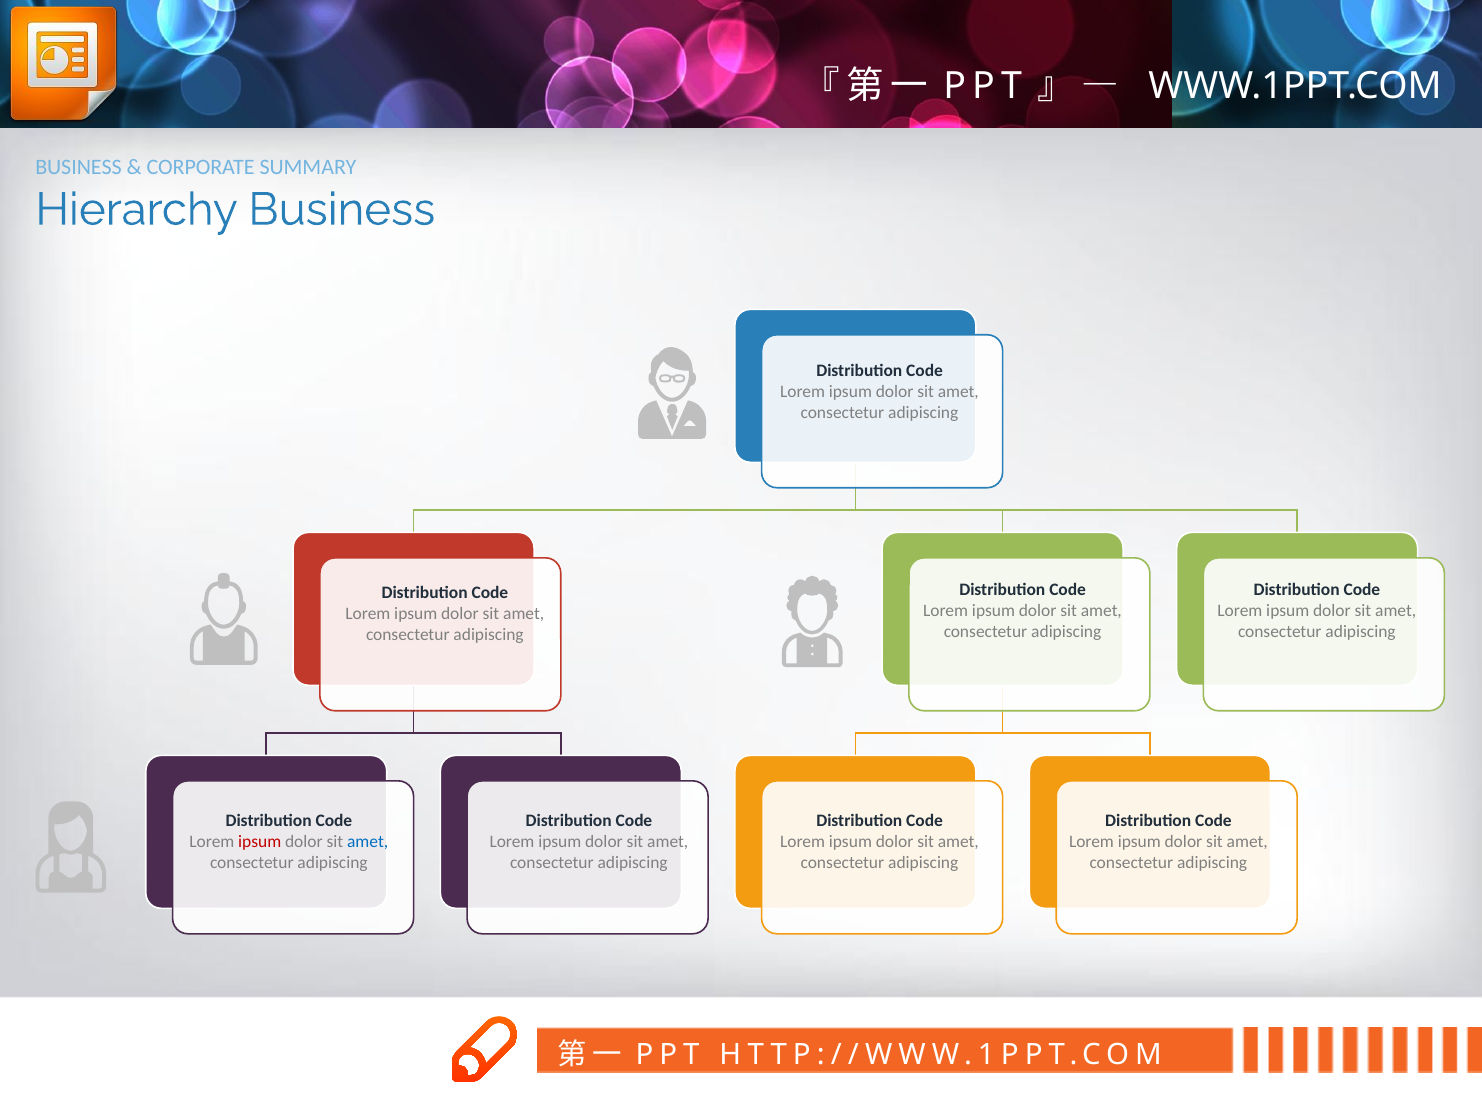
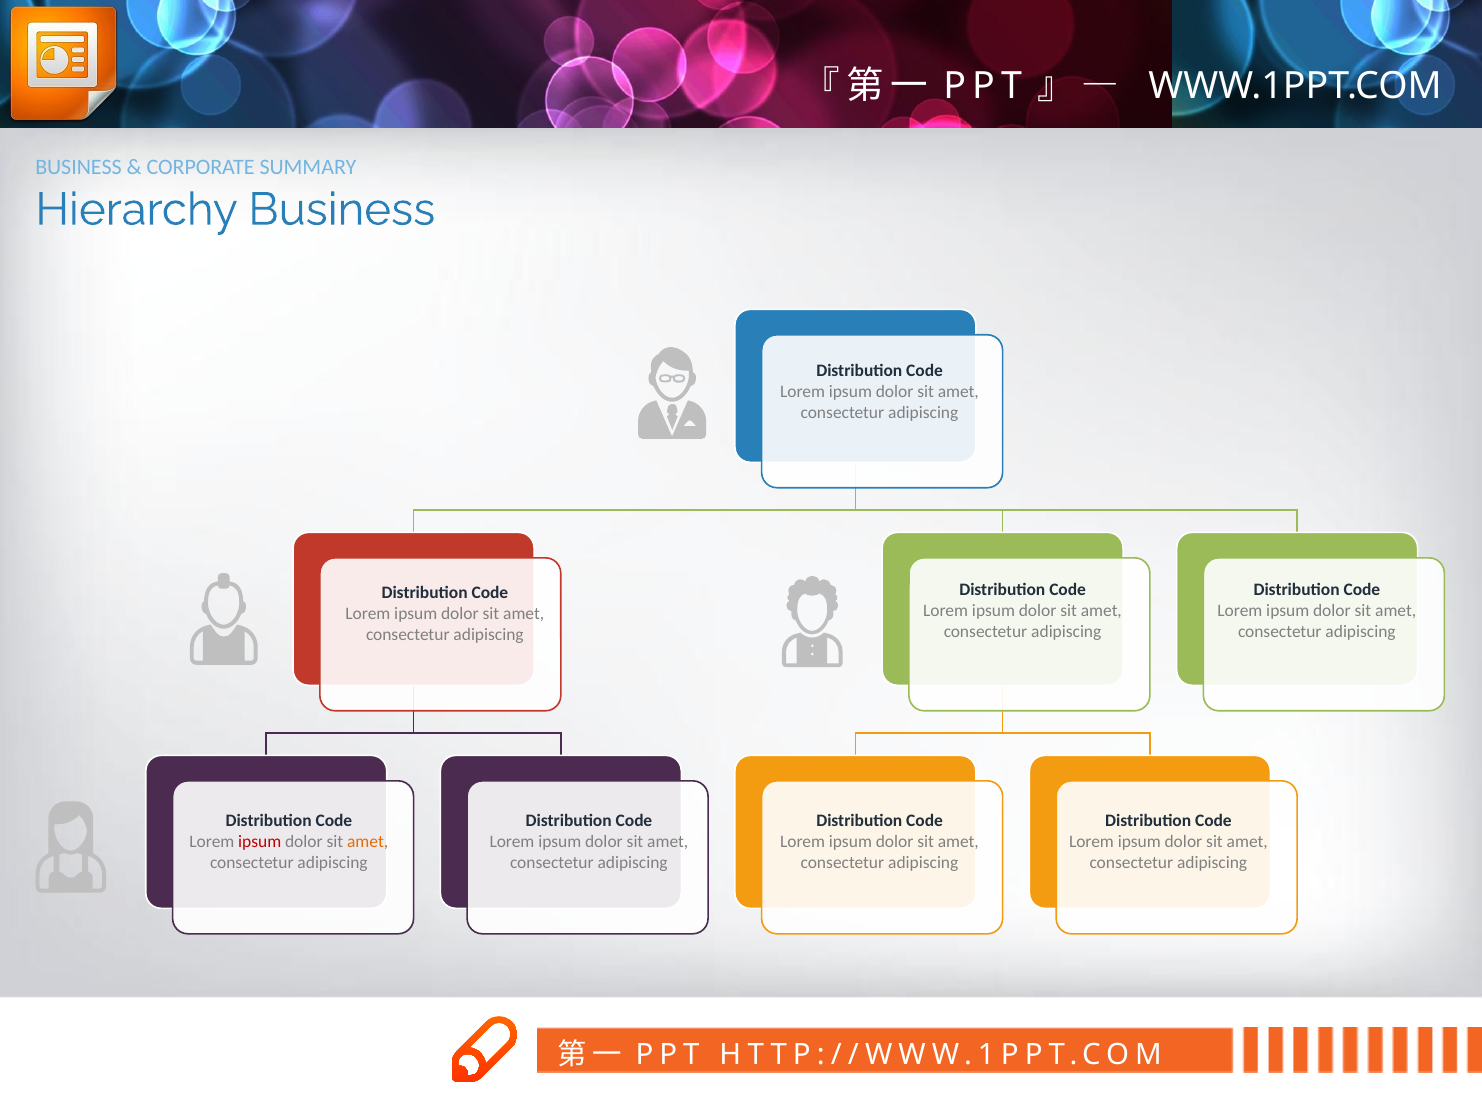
amet at (368, 842) colour: blue -> orange
